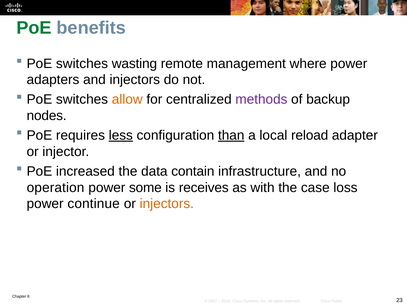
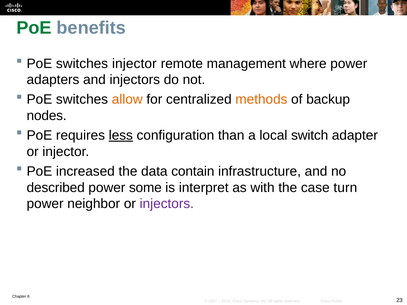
switches wasting: wasting -> injector
methods colour: purple -> orange
than underline: present -> none
reload: reload -> switch
operation: operation -> described
receives: receives -> interpret
loss: loss -> turn
continue: continue -> neighbor
injectors at (167, 204) colour: orange -> purple
